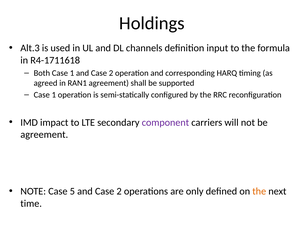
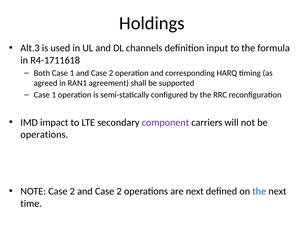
agreement at (44, 135): agreement -> operations
NOTE Case 5: 5 -> 2
are only: only -> next
the at (259, 191) colour: orange -> blue
